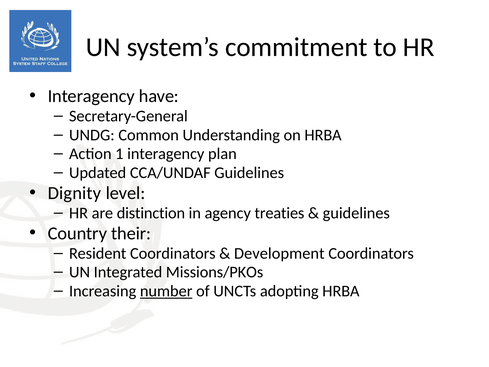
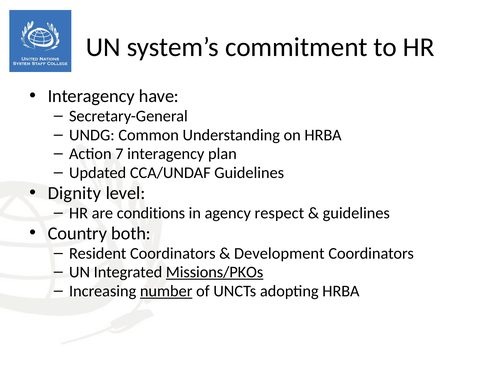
1: 1 -> 7
distinction: distinction -> conditions
treaties: treaties -> respect
their: their -> both
Missions/PKOs underline: none -> present
